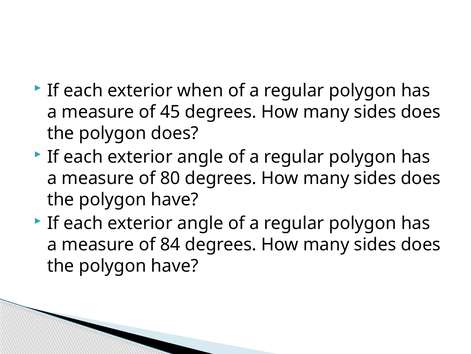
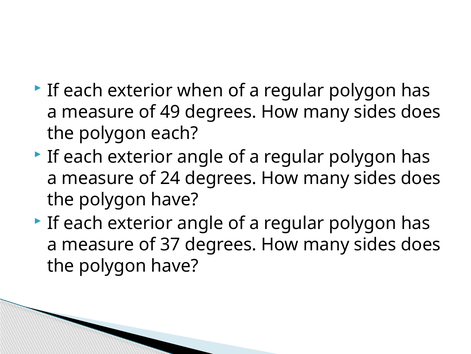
45: 45 -> 49
polygon does: does -> each
80: 80 -> 24
84: 84 -> 37
